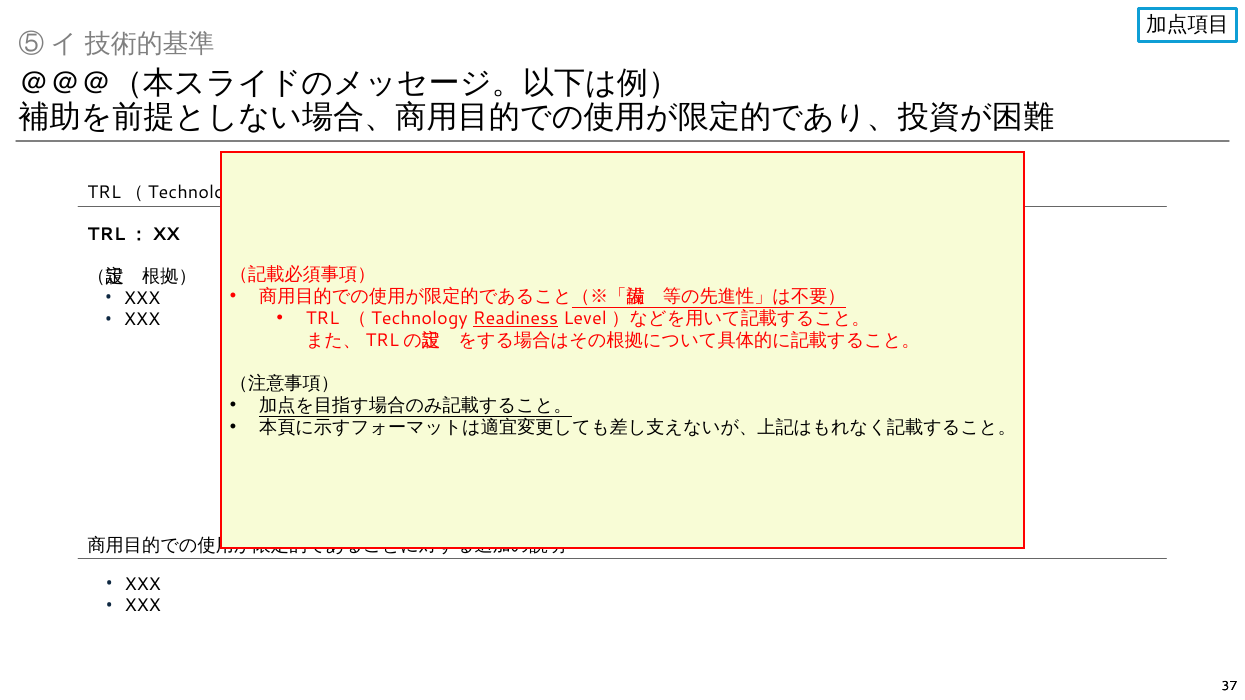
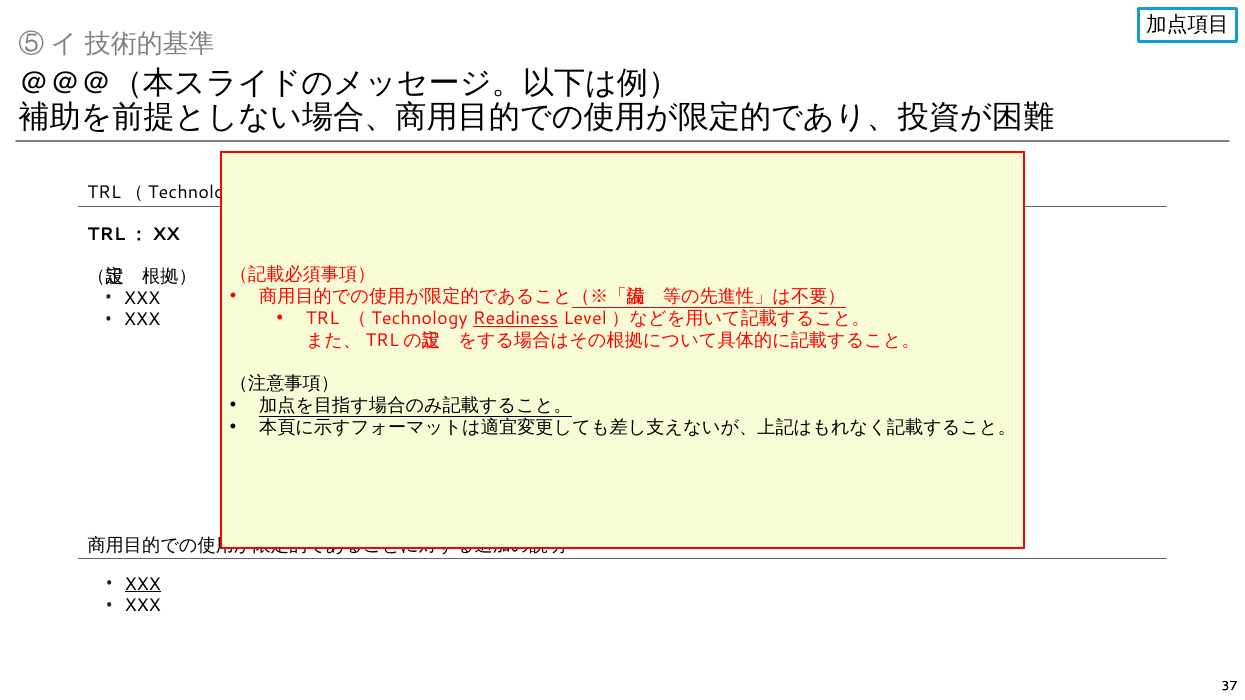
XXX at (143, 584) underline: none -> present
